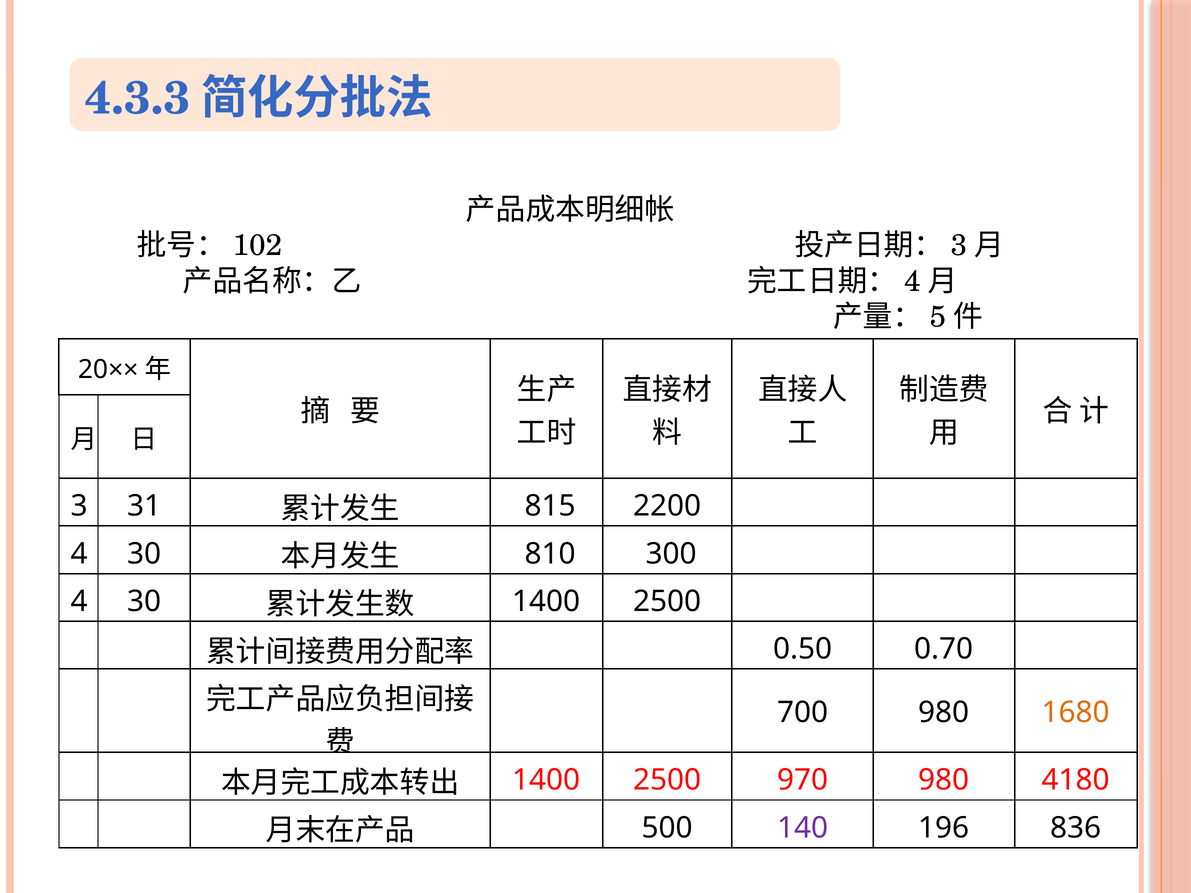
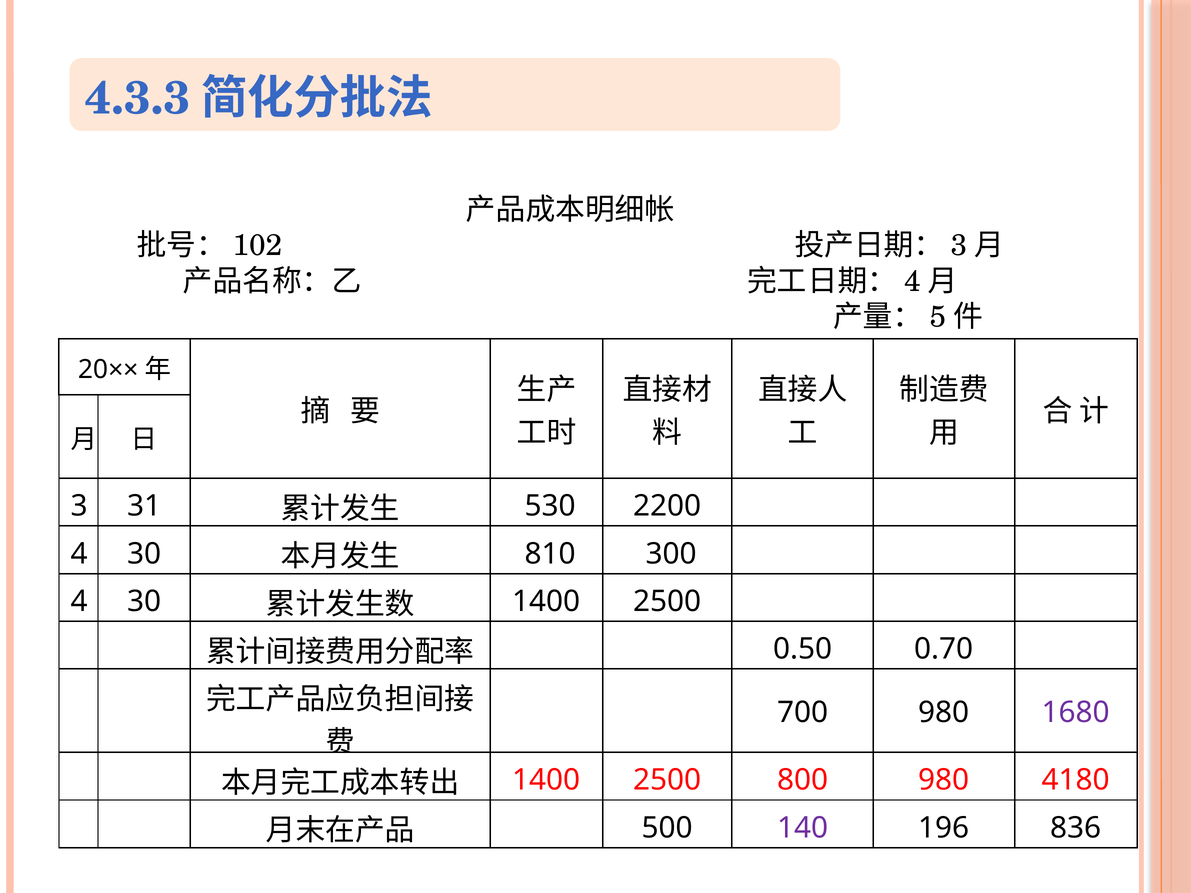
815: 815 -> 530
1680 colour: orange -> purple
970: 970 -> 800
